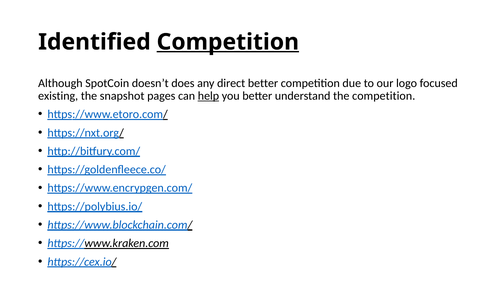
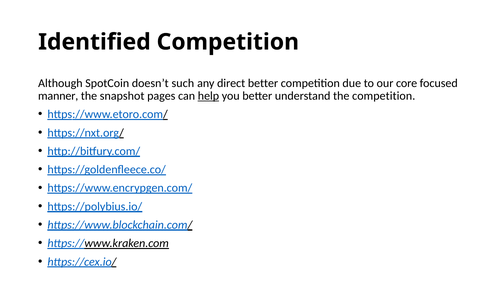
Competition at (228, 42) underline: present -> none
does: does -> such
logo: logo -> core
existing: existing -> manner
